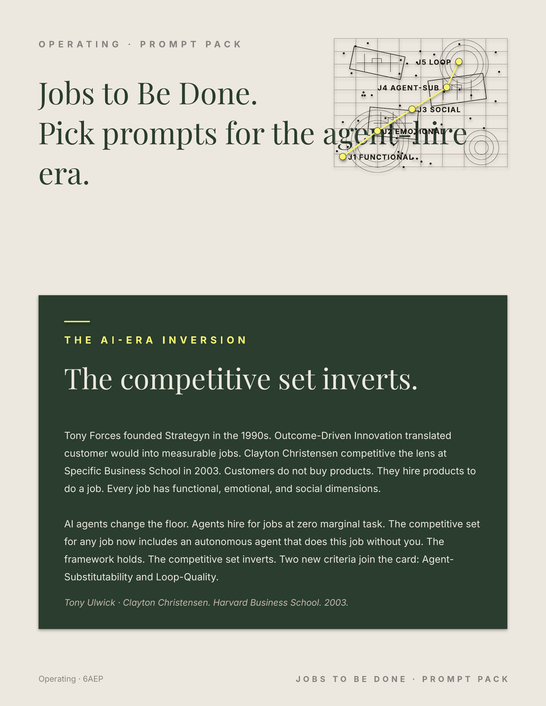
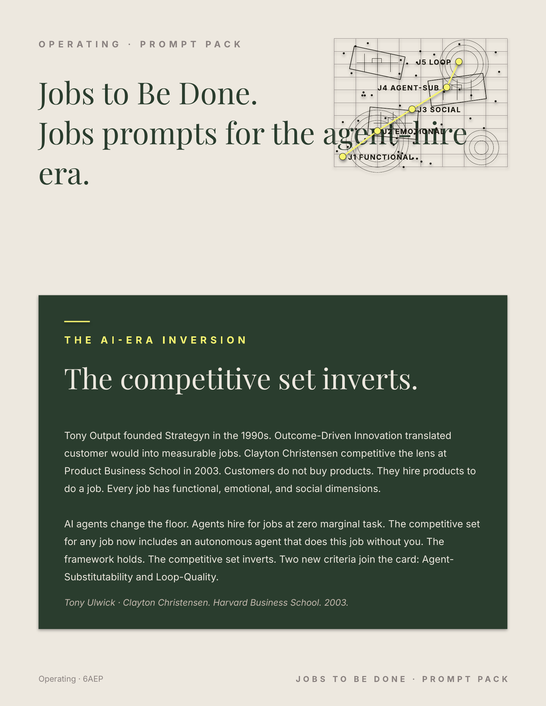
Pick at (67, 135): Pick -> Jobs
Forces: Forces -> Output
Specific: Specific -> Product
